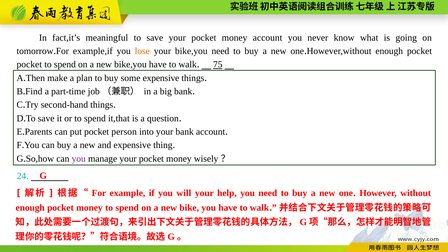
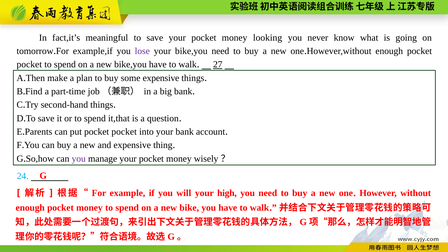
money account: account -> looking
lose colour: orange -> purple
75: 75 -> 27
put pocket person: person -> pocket
help: help -> high
